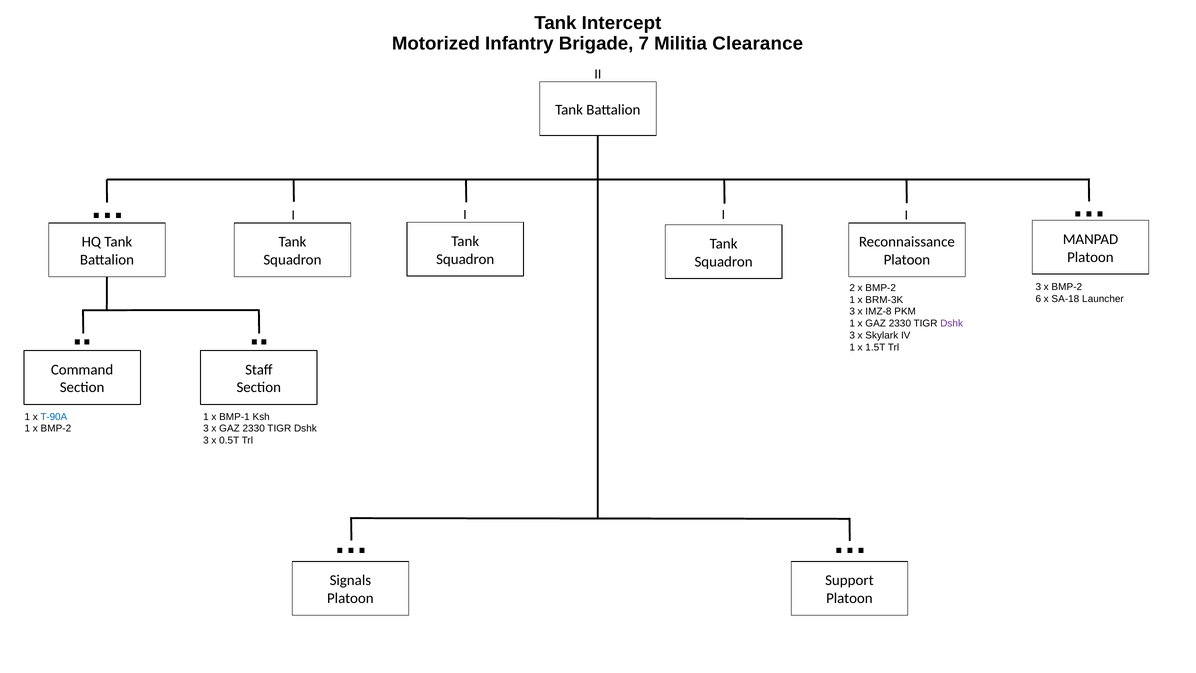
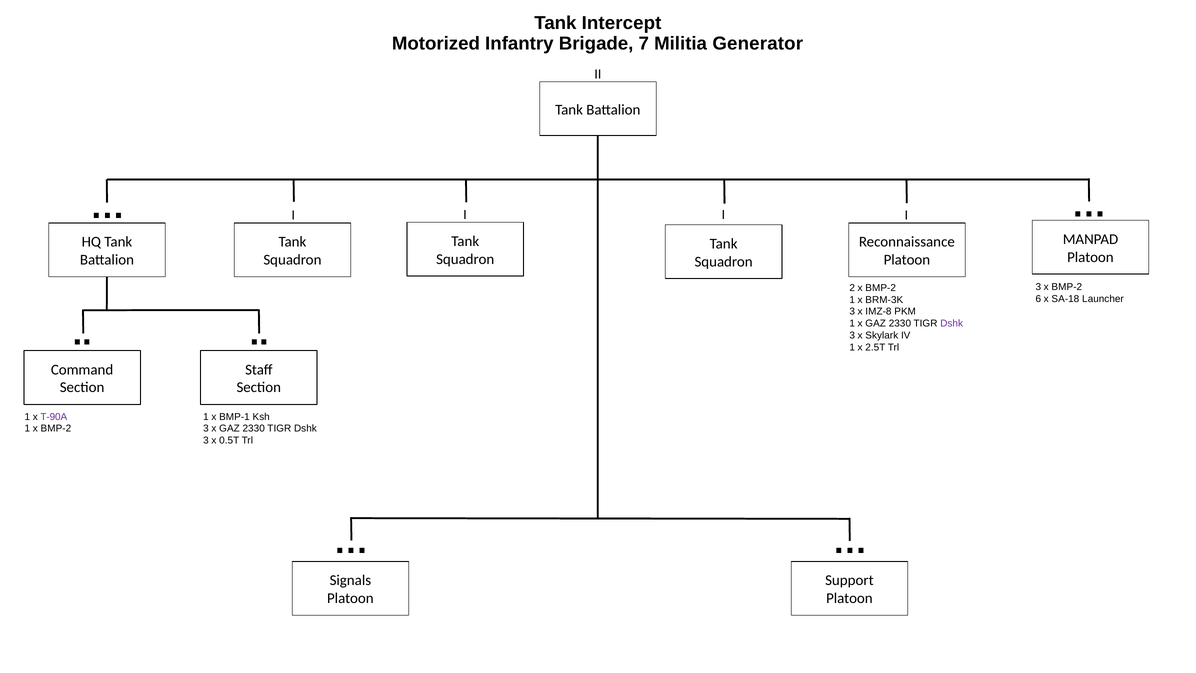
Clearance: Clearance -> Generator
1.5T: 1.5T -> 2.5T
T-90A colour: blue -> purple
